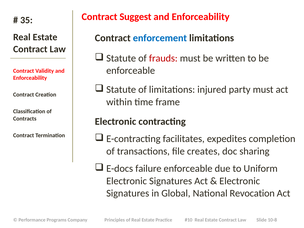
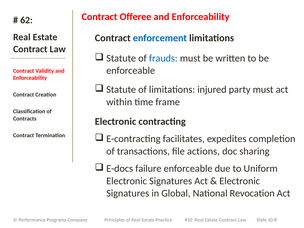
Suggest: Suggest -> Offeree
35: 35 -> 62
frauds colour: red -> blue
creates: creates -> actions
